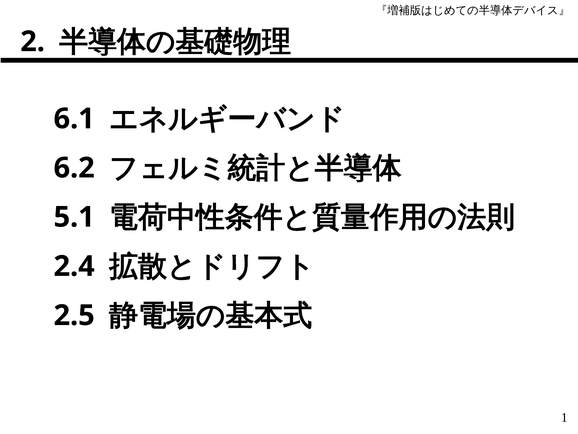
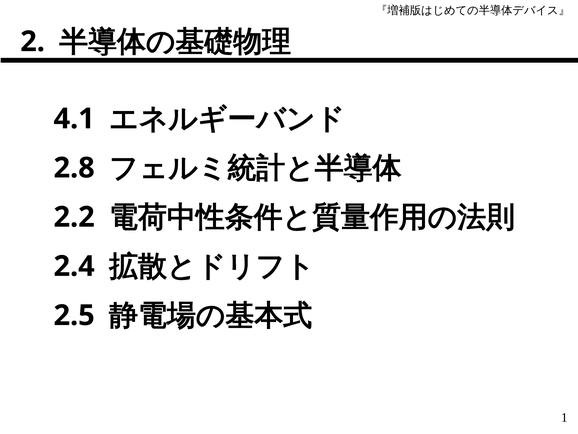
6.1: 6.1 -> 4.1
6.2: 6.2 -> 2.8
5.1: 5.1 -> 2.2
